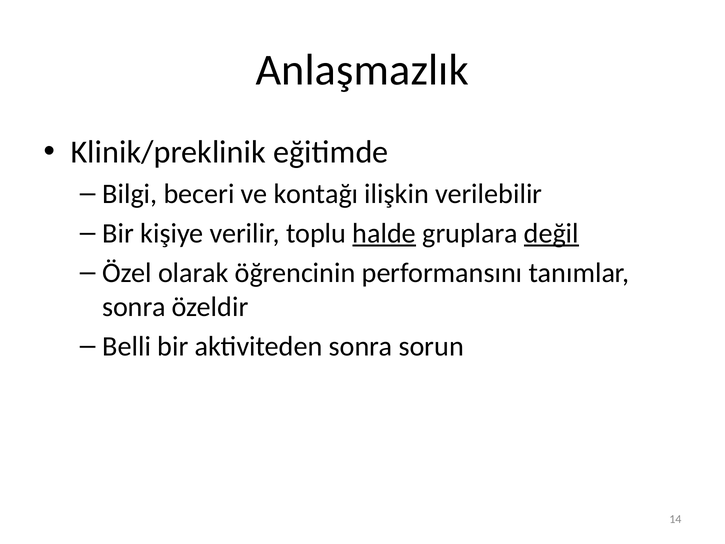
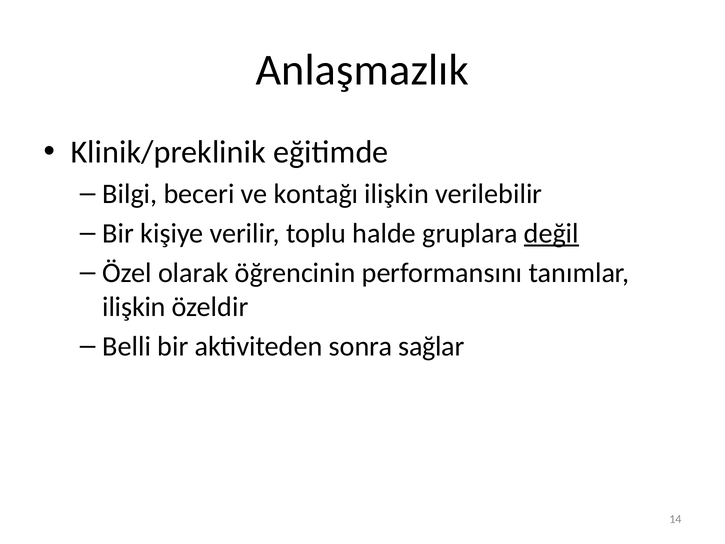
halde underline: present -> none
sonra at (134, 307): sonra -> ilişkin
sorun: sorun -> sağlar
